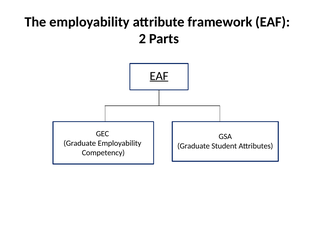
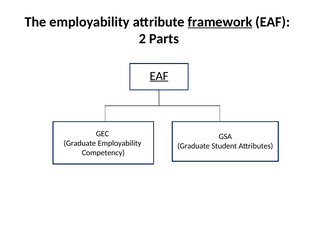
framework underline: none -> present
